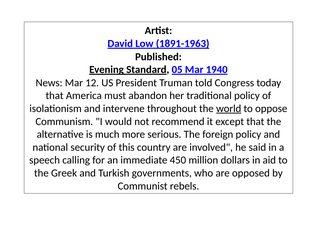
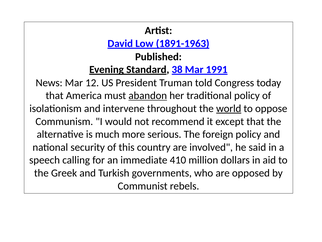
05: 05 -> 38
1940: 1940 -> 1991
abandon underline: none -> present
450: 450 -> 410
